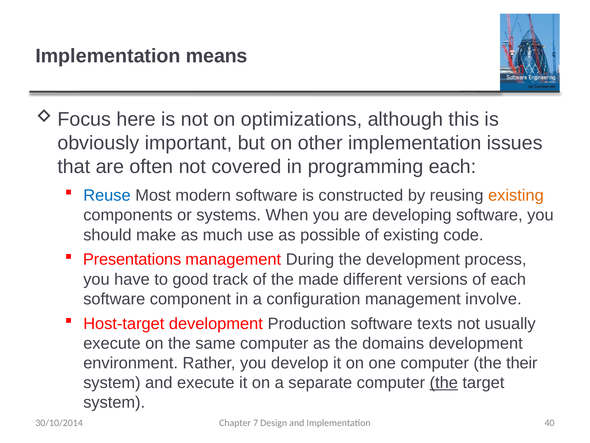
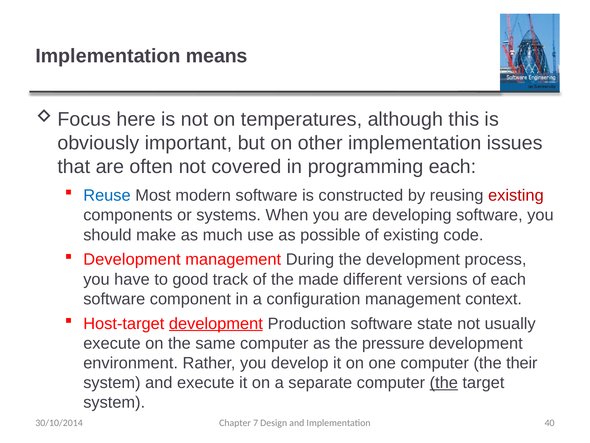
optimizations: optimizations -> temperatures
existing at (516, 195) colour: orange -> red
Presentations at (132, 259): Presentations -> Development
involve: involve -> context
development at (216, 323) underline: none -> present
texts: texts -> state
domains: domains -> pressure
